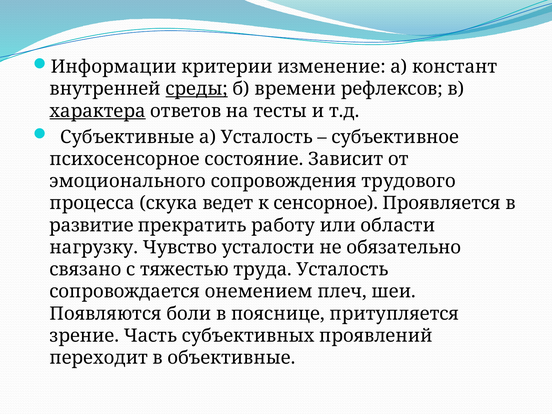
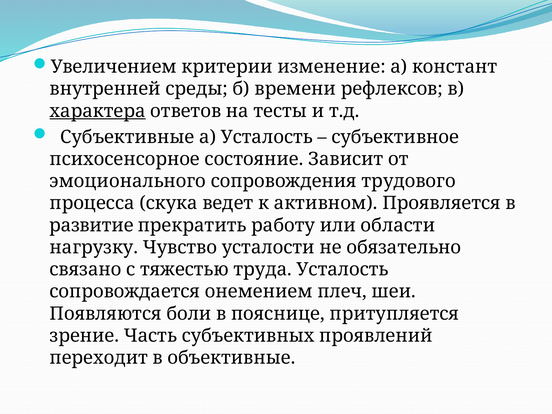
Информации: Информации -> Увеличением
среды underline: present -> none
сенсорное: сенсорное -> активном
